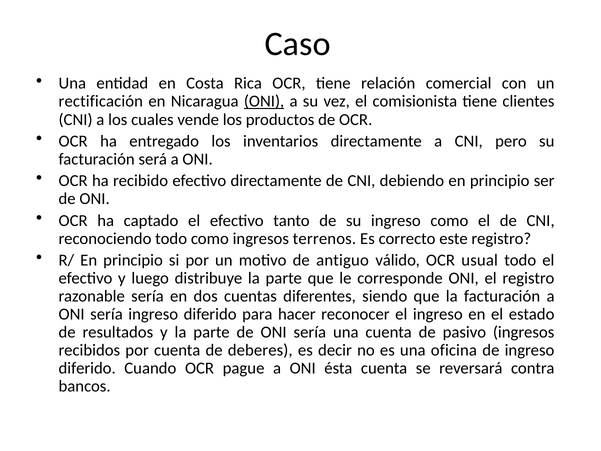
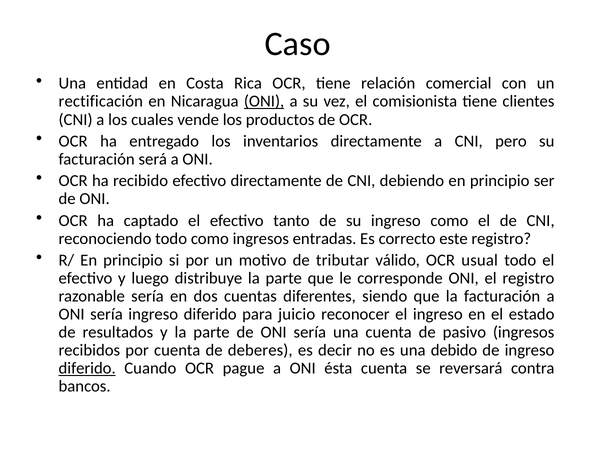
terrenos: terrenos -> entradas
antiguo: antiguo -> tributar
hacer: hacer -> juicio
oficina: oficina -> debido
diferido at (87, 368) underline: none -> present
